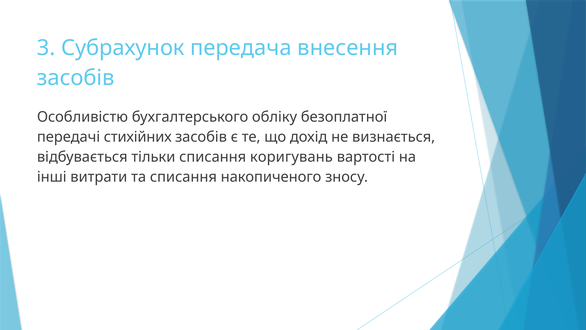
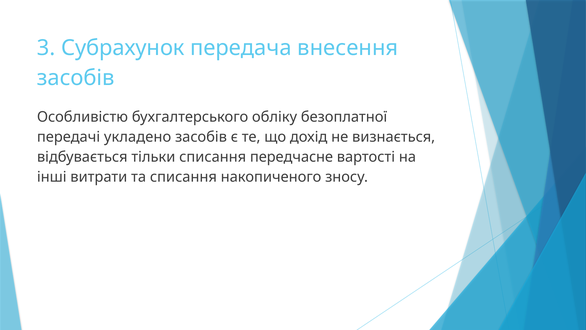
стихійних: стихійних -> укладено
коригувань: коригувань -> передчacне
